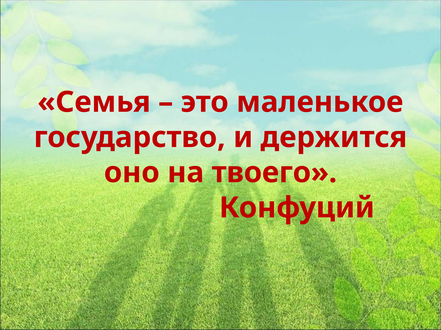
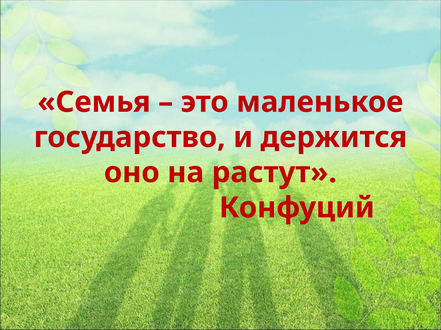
твоего: твоего -> растут
